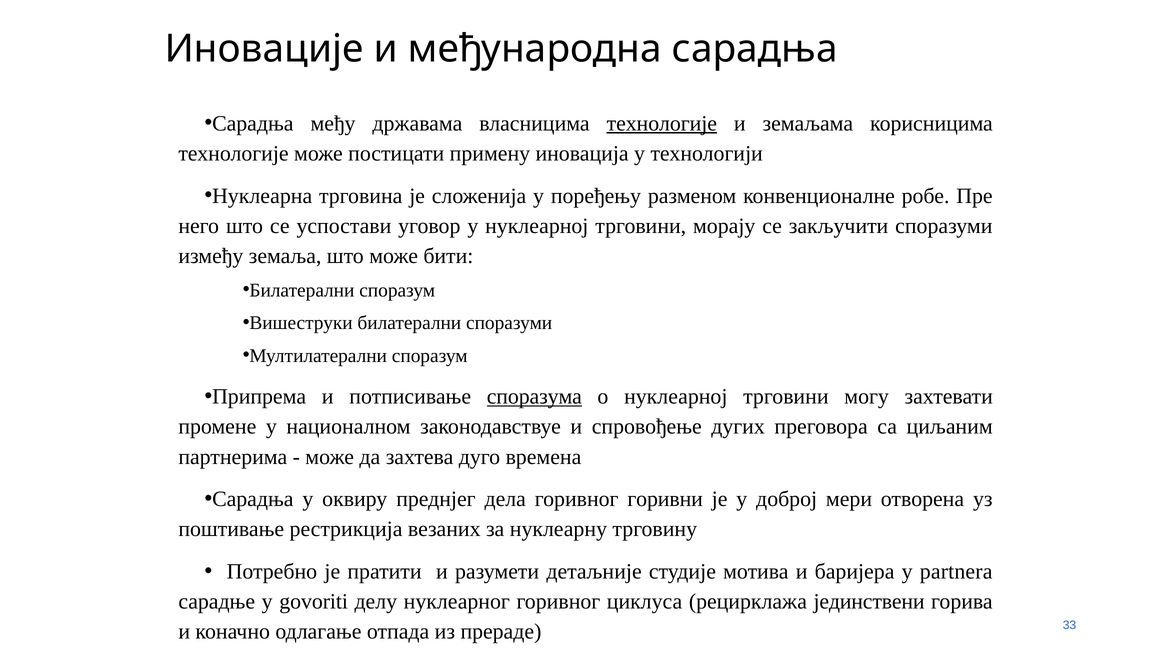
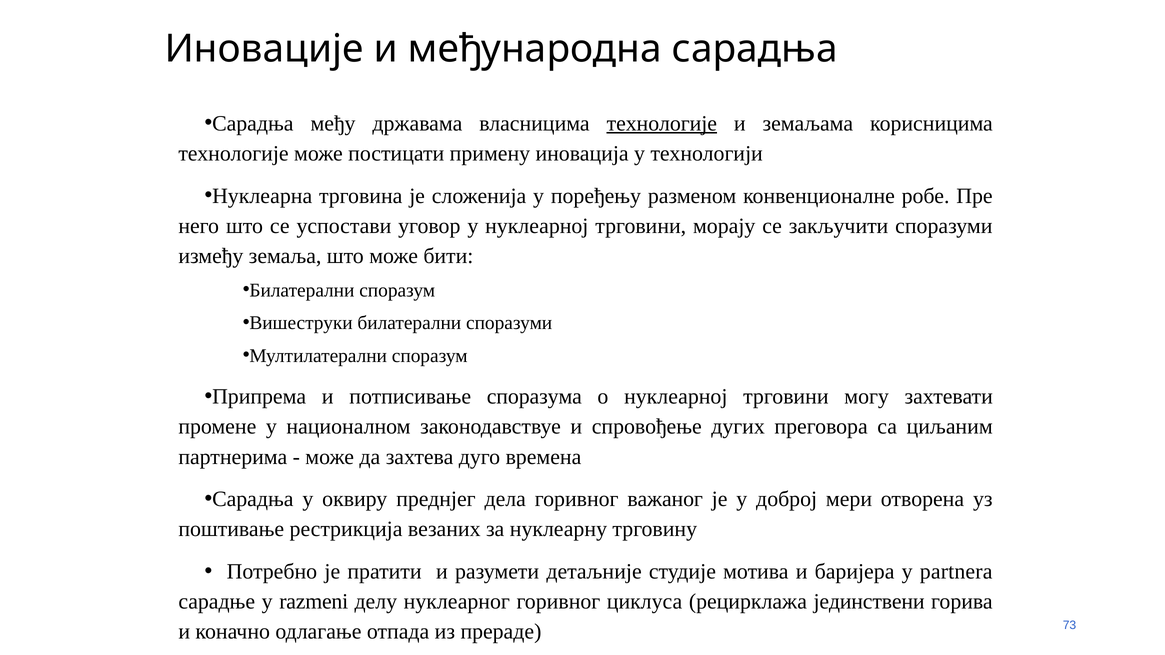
споразума underline: present -> none
горивни: горивни -> важаног
govoriti: govoriti -> razmeni
33: 33 -> 73
